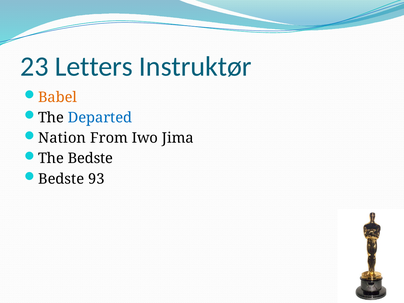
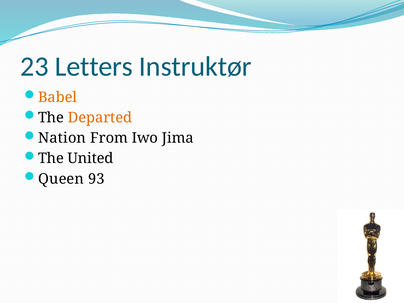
Departed colour: blue -> orange
The Bedste: Bedste -> United
Bedste at (61, 179): Bedste -> Queen
